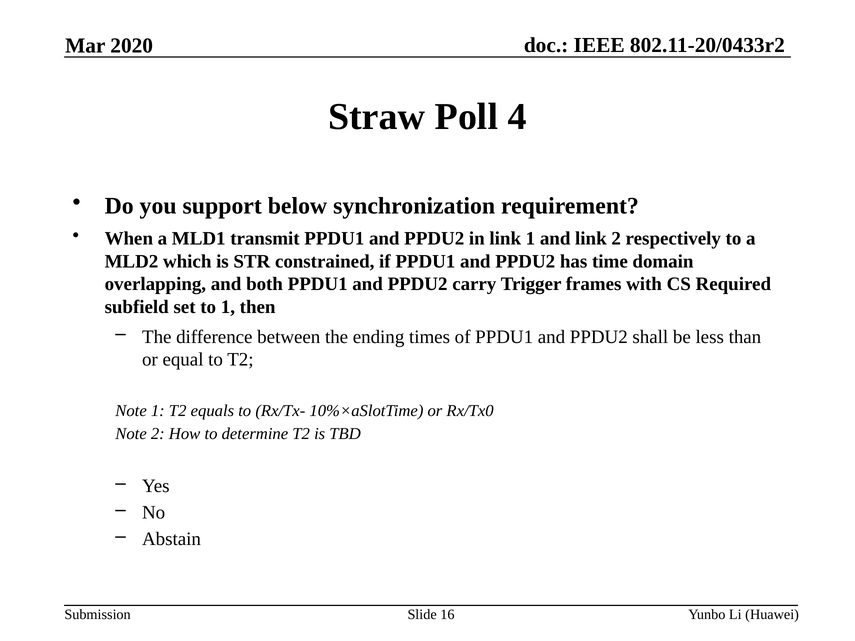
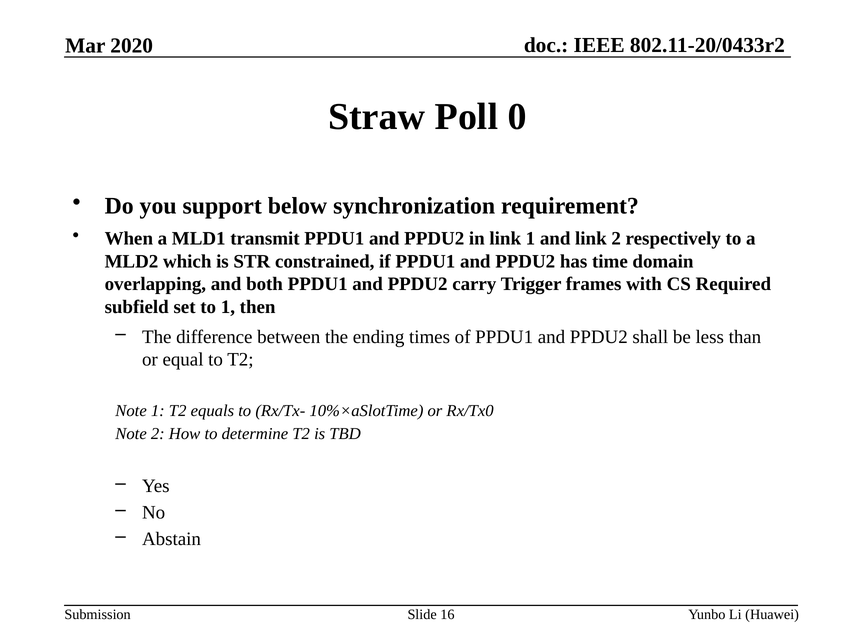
4: 4 -> 0
